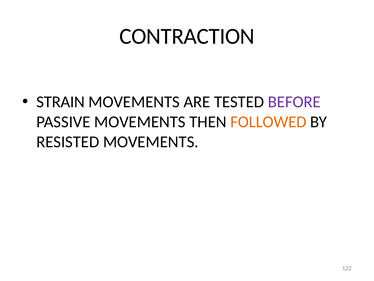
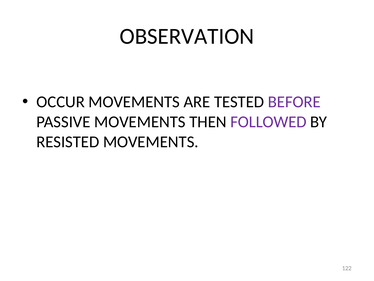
CONTRACTION: CONTRACTION -> OBSERVATION
STRAIN: STRAIN -> OCCUR
FOLLOWED colour: orange -> purple
